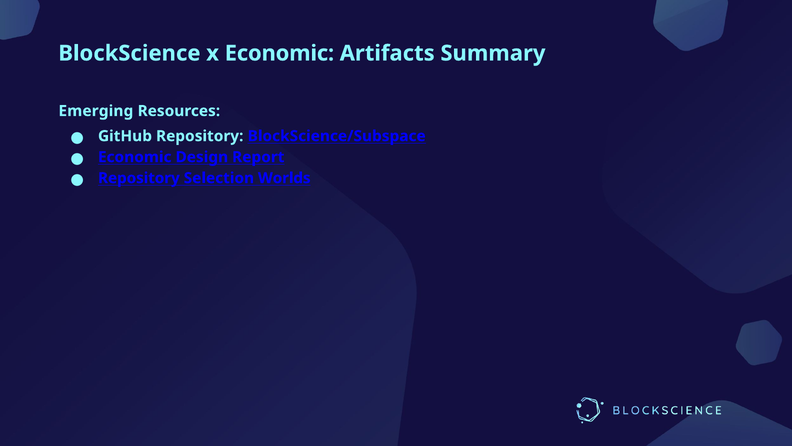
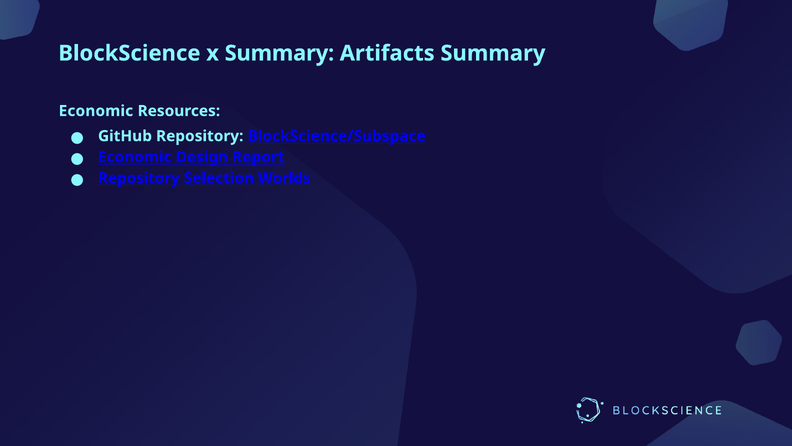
x Economic: Economic -> Summary
Emerging at (96, 111): Emerging -> Economic
